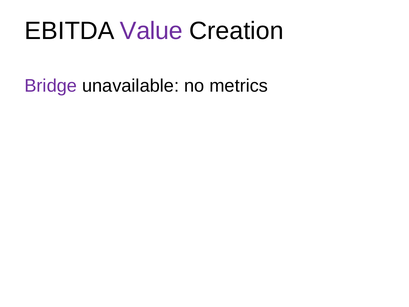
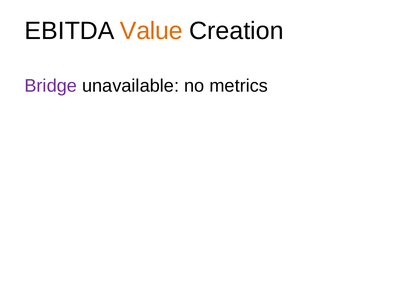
Value colour: purple -> orange
